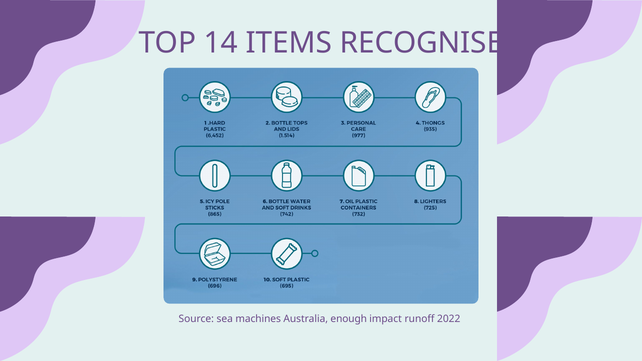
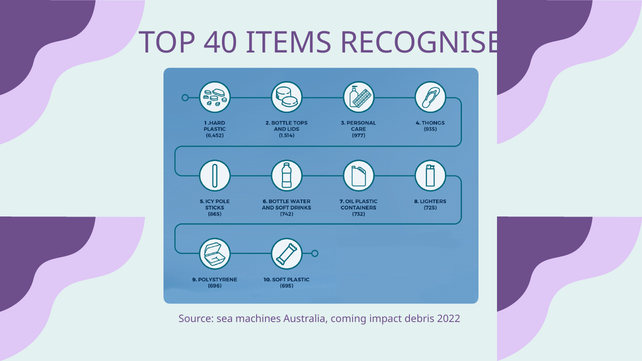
14: 14 -> 40
enough: enough -> coming
runoff: runoff -> debris
